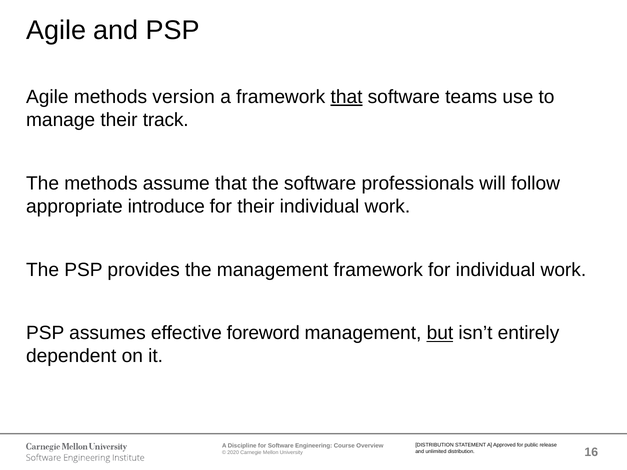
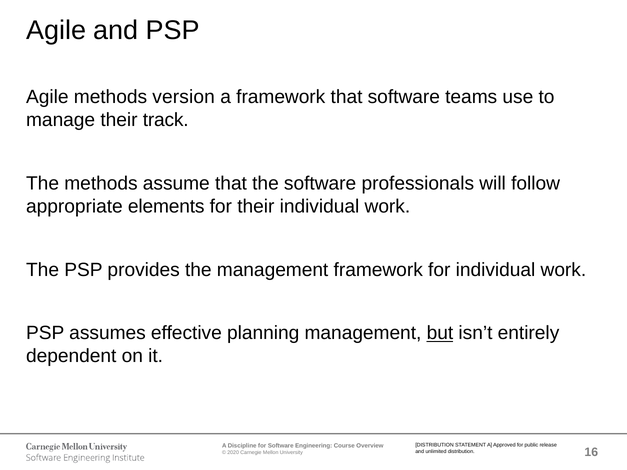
that at (347, 97) underline: present -> none
introduce: introduce -> elements
foreword: foreword -> planning
